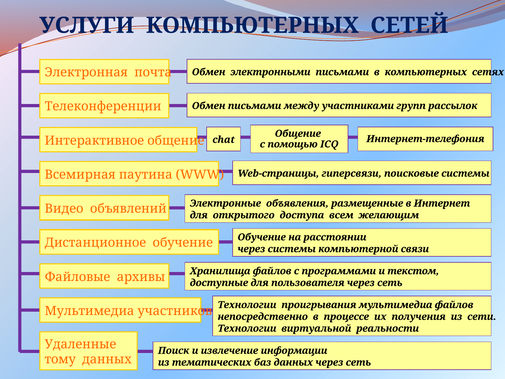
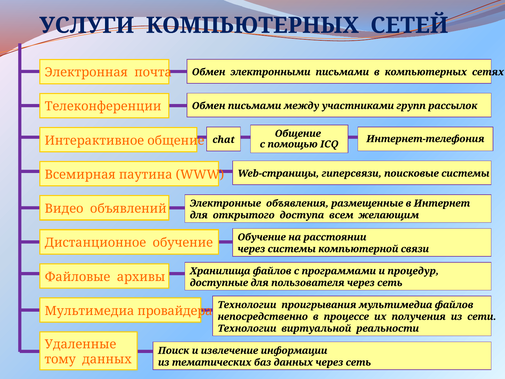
текстом: текстом -> процедур
участников: участников -> провайдера
